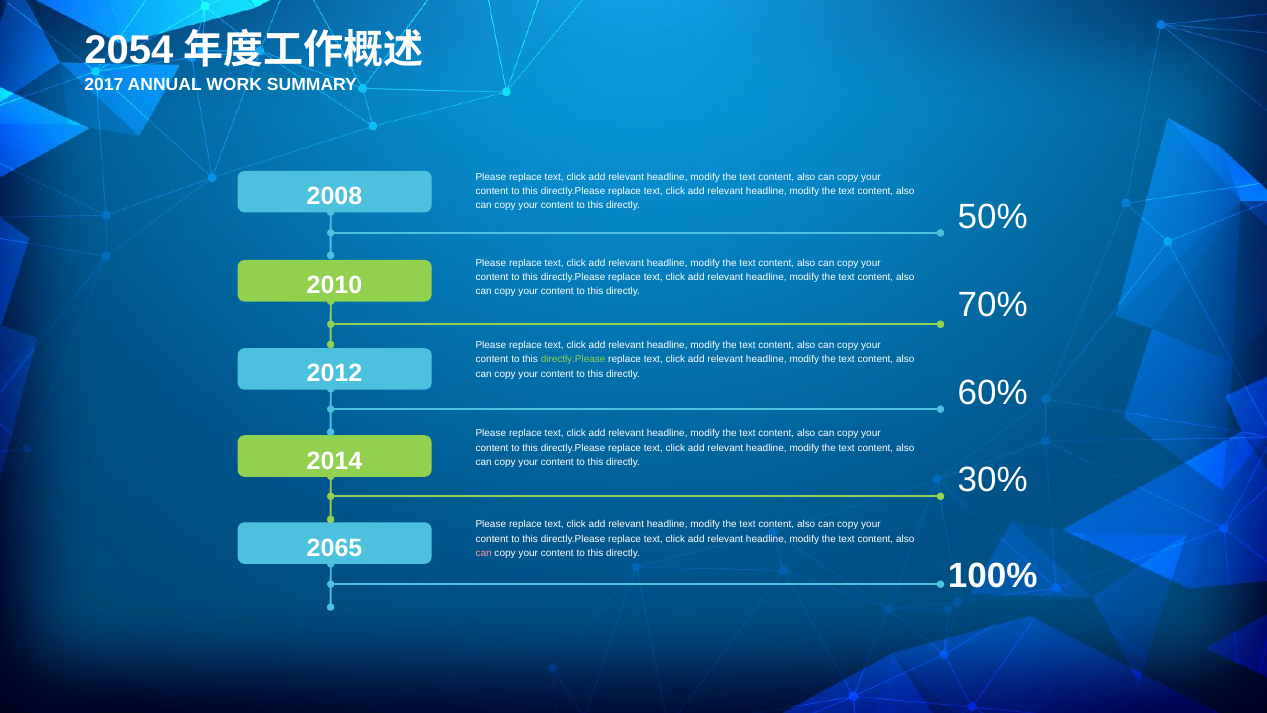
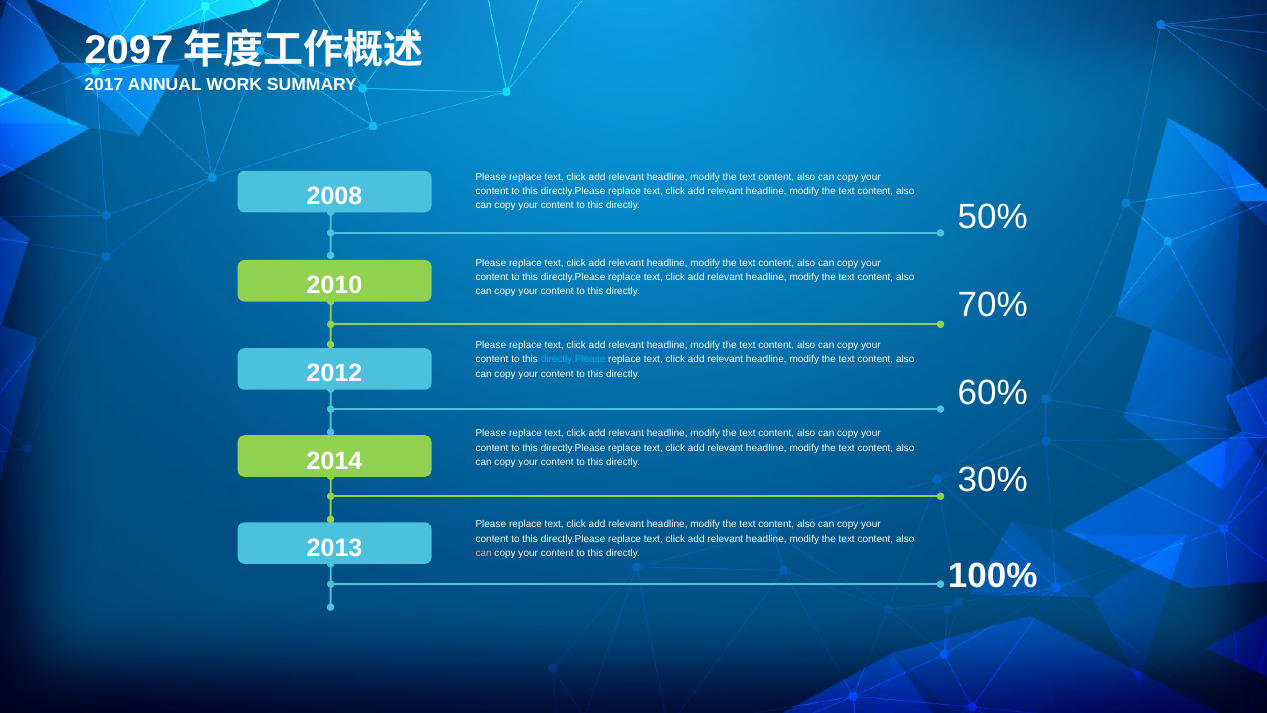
2054: 2054 -> 2097
directly.Please at (573, 360) colour: light green -> light blue
2065: 2065 -> 2013
